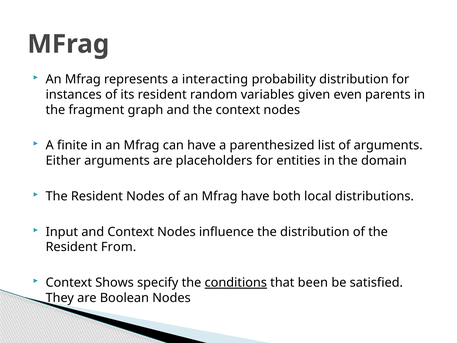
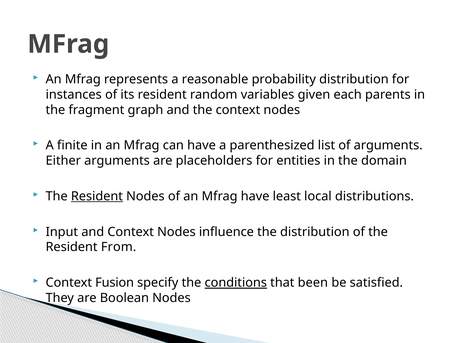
interacting: interacting -> reasonable
even: even -> each
Resident at (97, 196) underline: none -> present
both: both -> least
Shows: Shows -> Fusion
